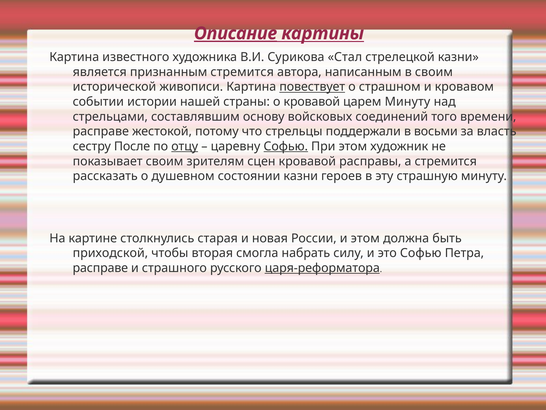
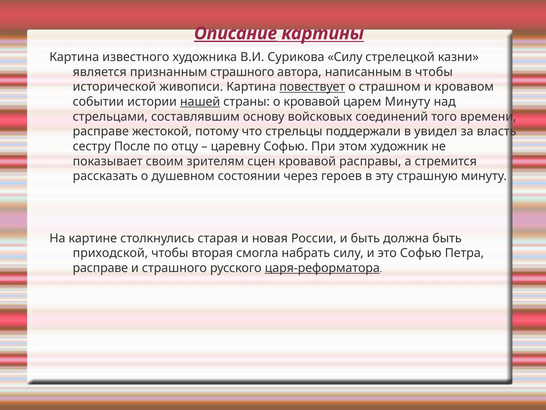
Сурикова Стал: Стал -> Силу
признанным стремится: стремится -> страшного
в своим: своим -> чтобы
нашей underline: none -> present
восьми: восьми -> увидел
отцу underline: present -> none
Софью at (286, 146) underline: present -> none
состоянии казни: казни -> через
и этом: этом -> быть
